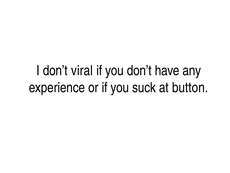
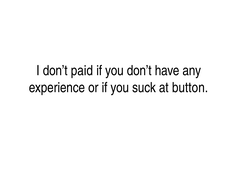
viral: viral -> paid
